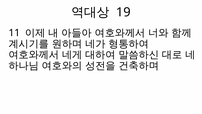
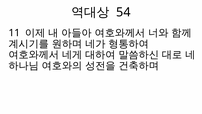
19: 19 -> 54
